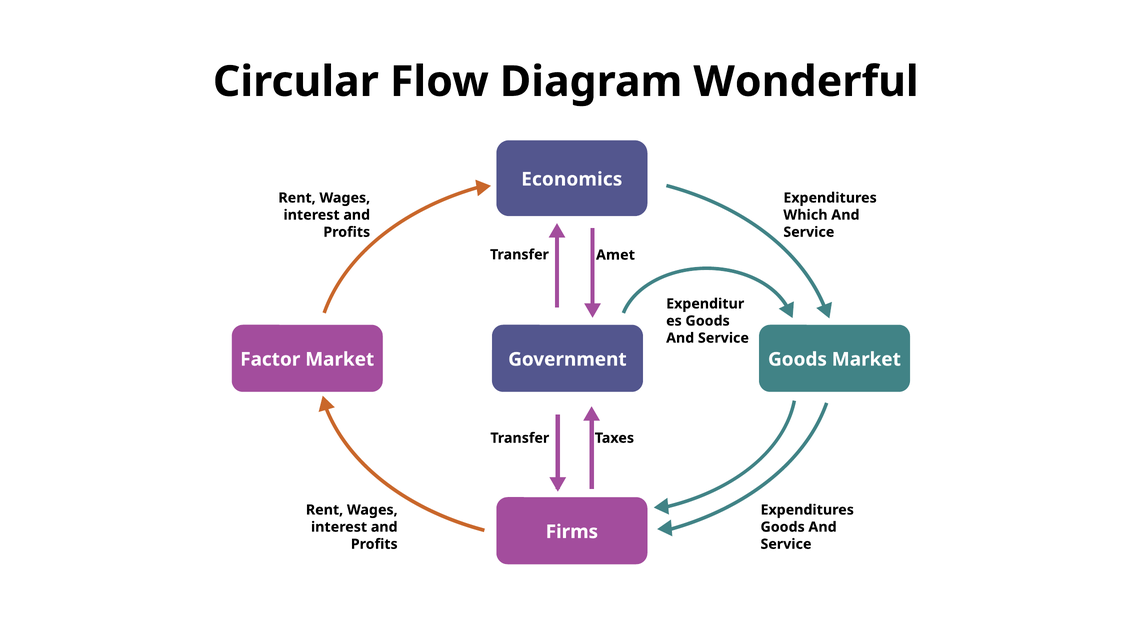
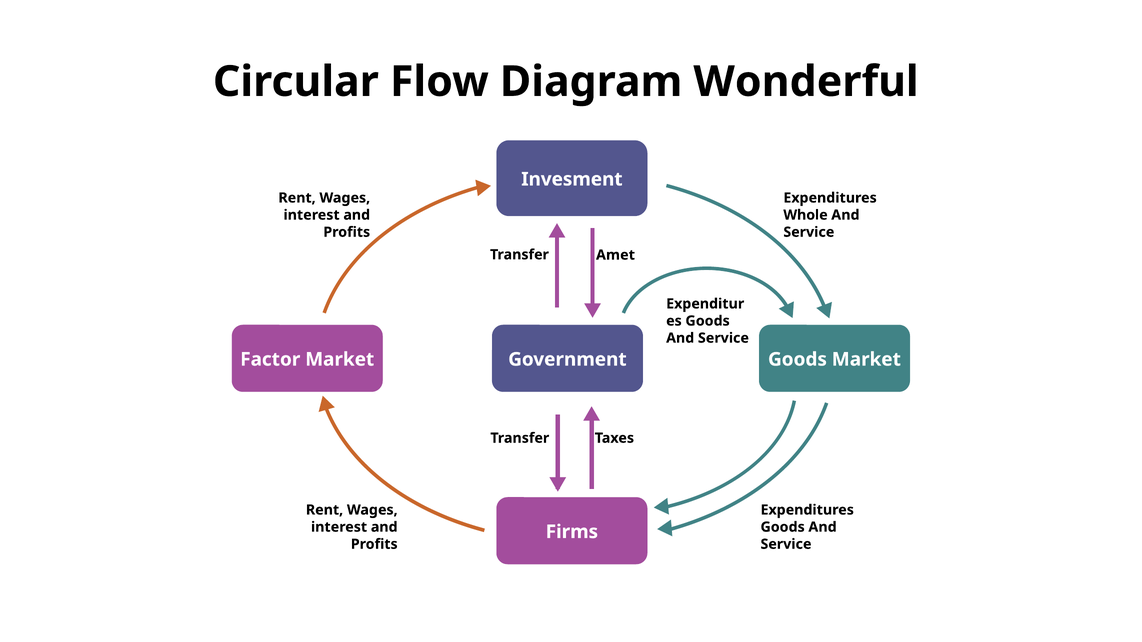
Economics: Economics -> Invesment
Which: Which -> Whole
